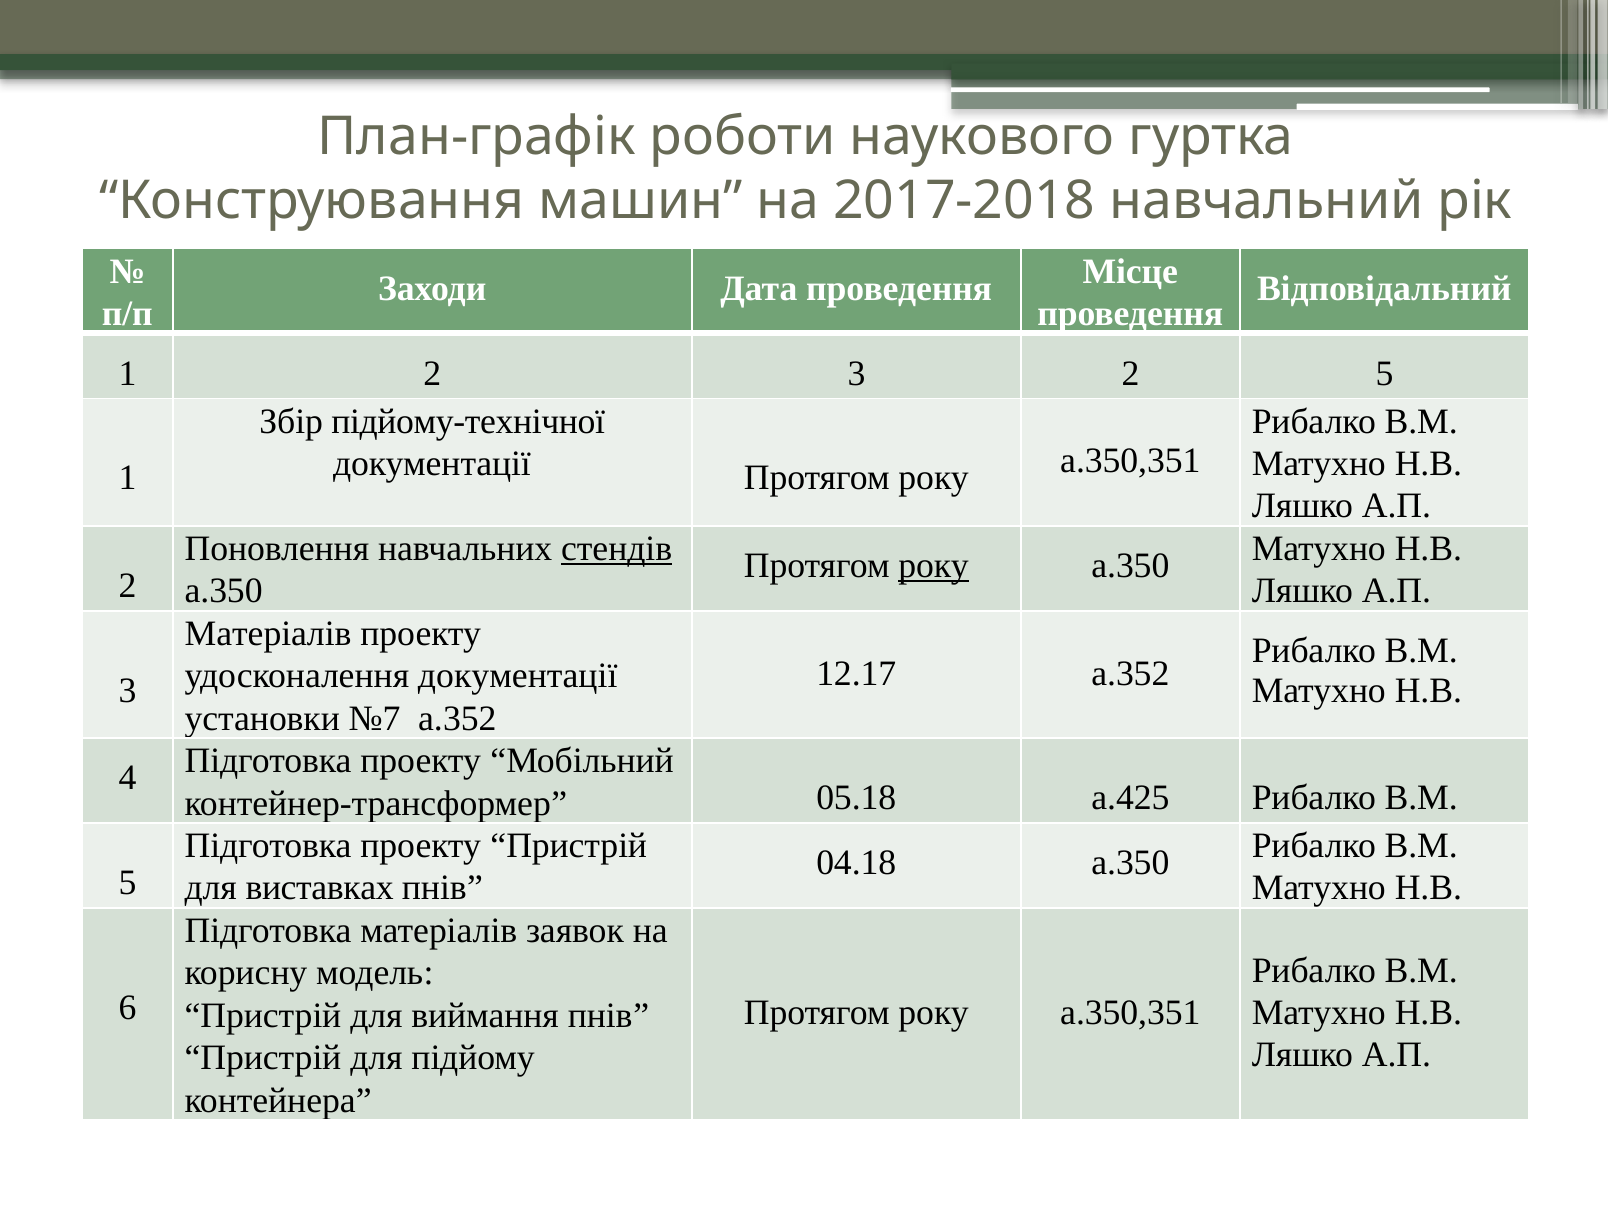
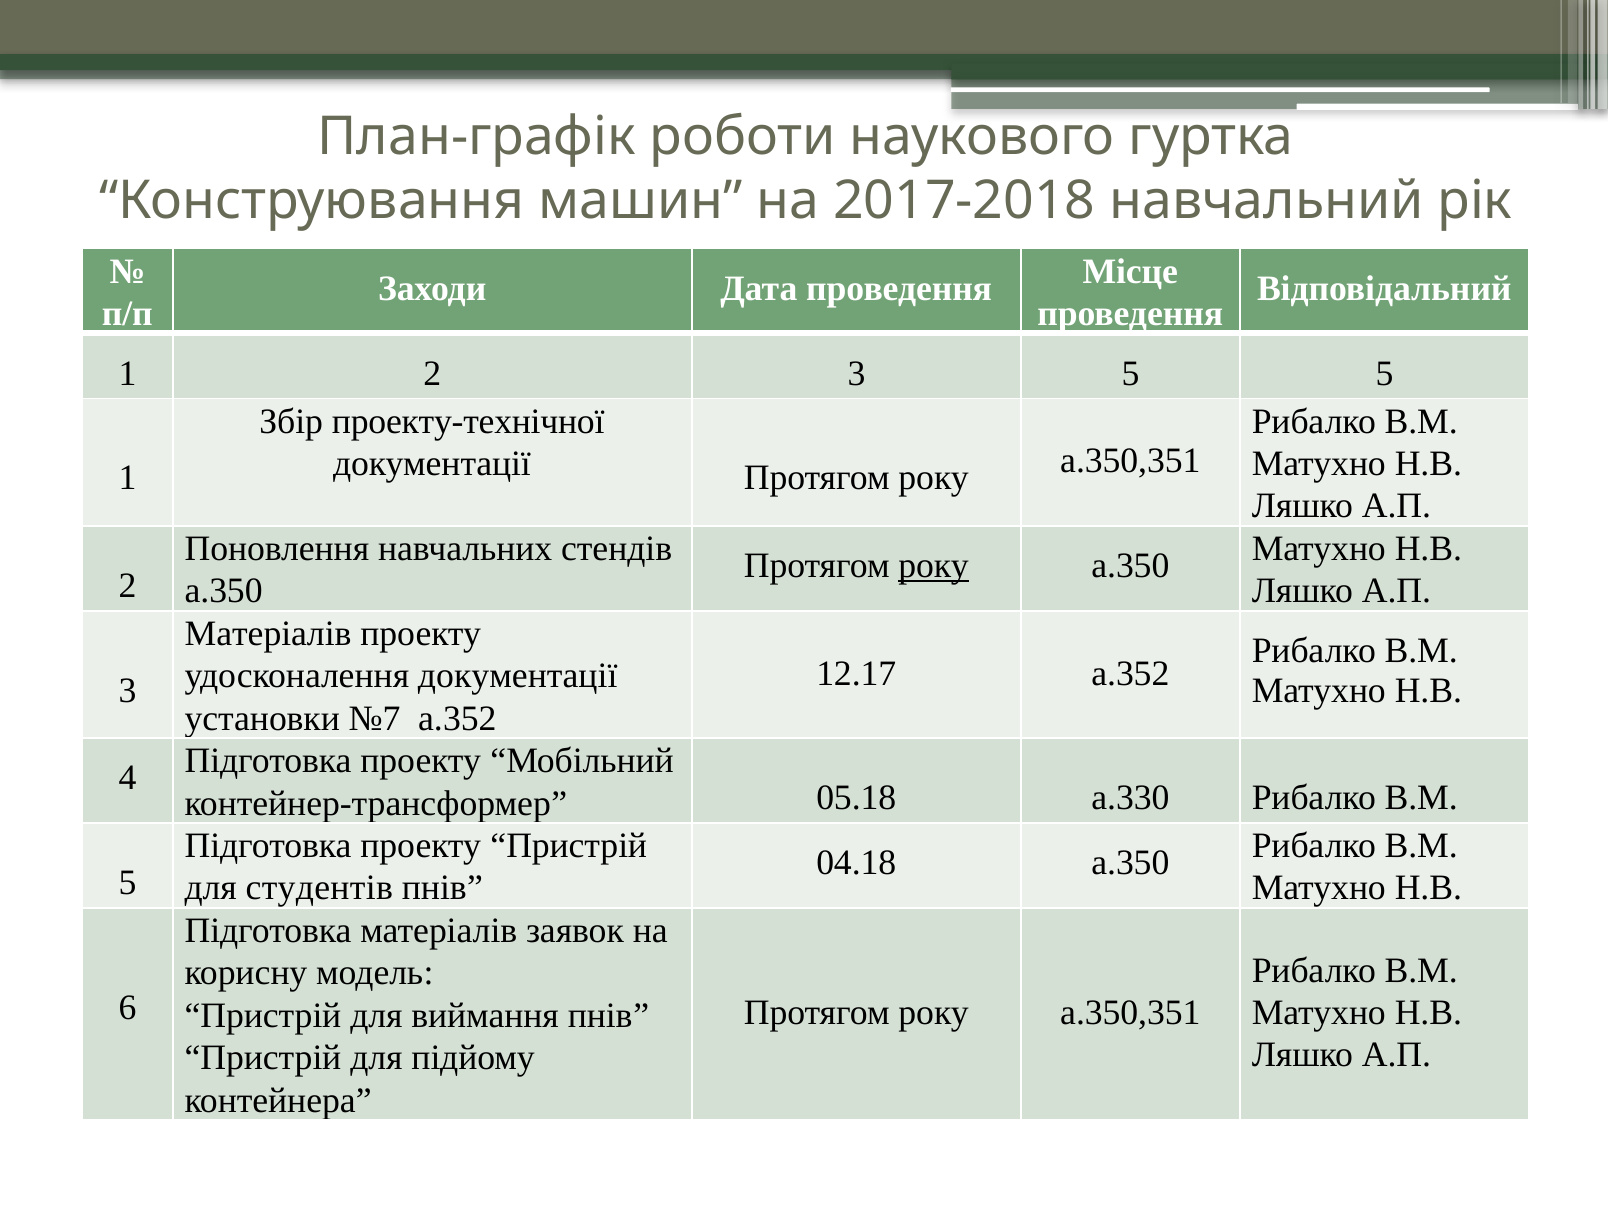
3 2: 2 -> 5
підйому-технічної: підйому-технічної -> проекту-технічної
стендів underline: present -> none
а.425: а.425 -> а.330
виставках: виставках -> студентів
